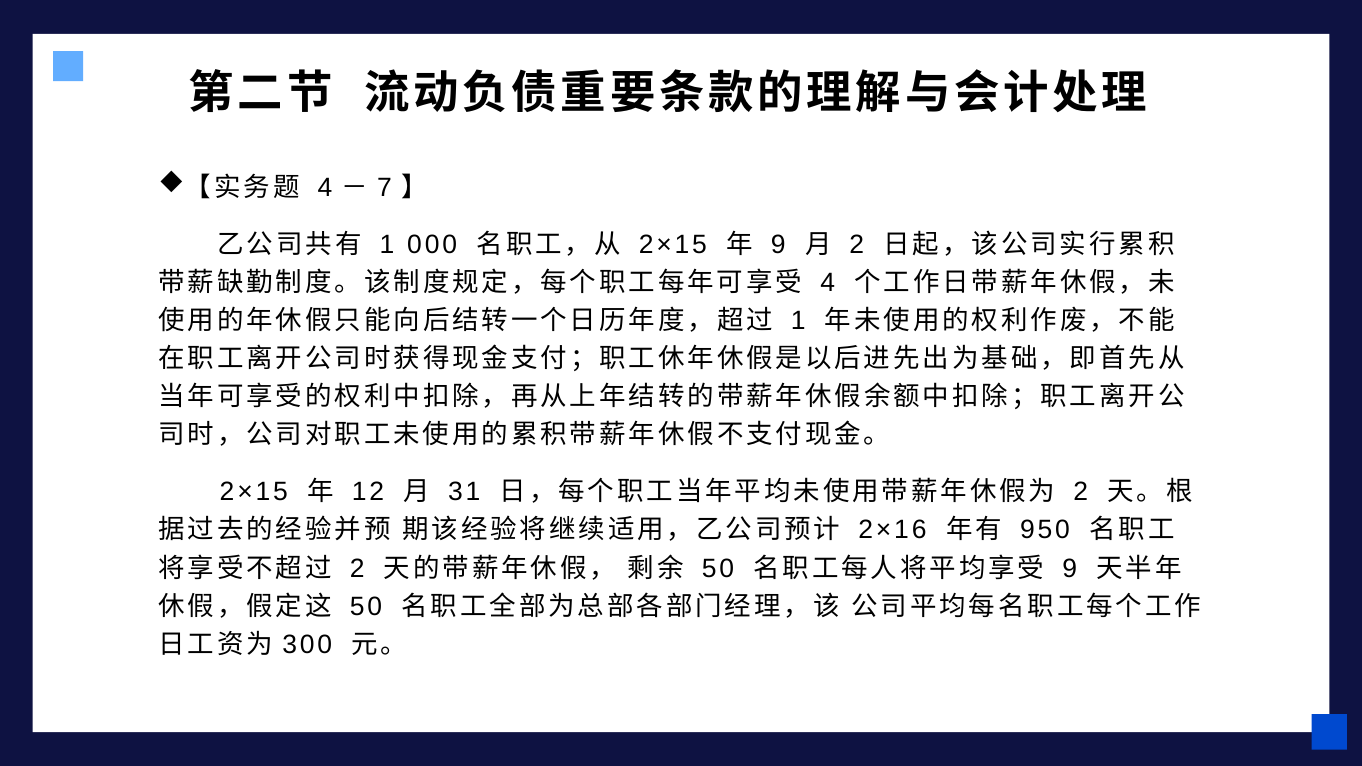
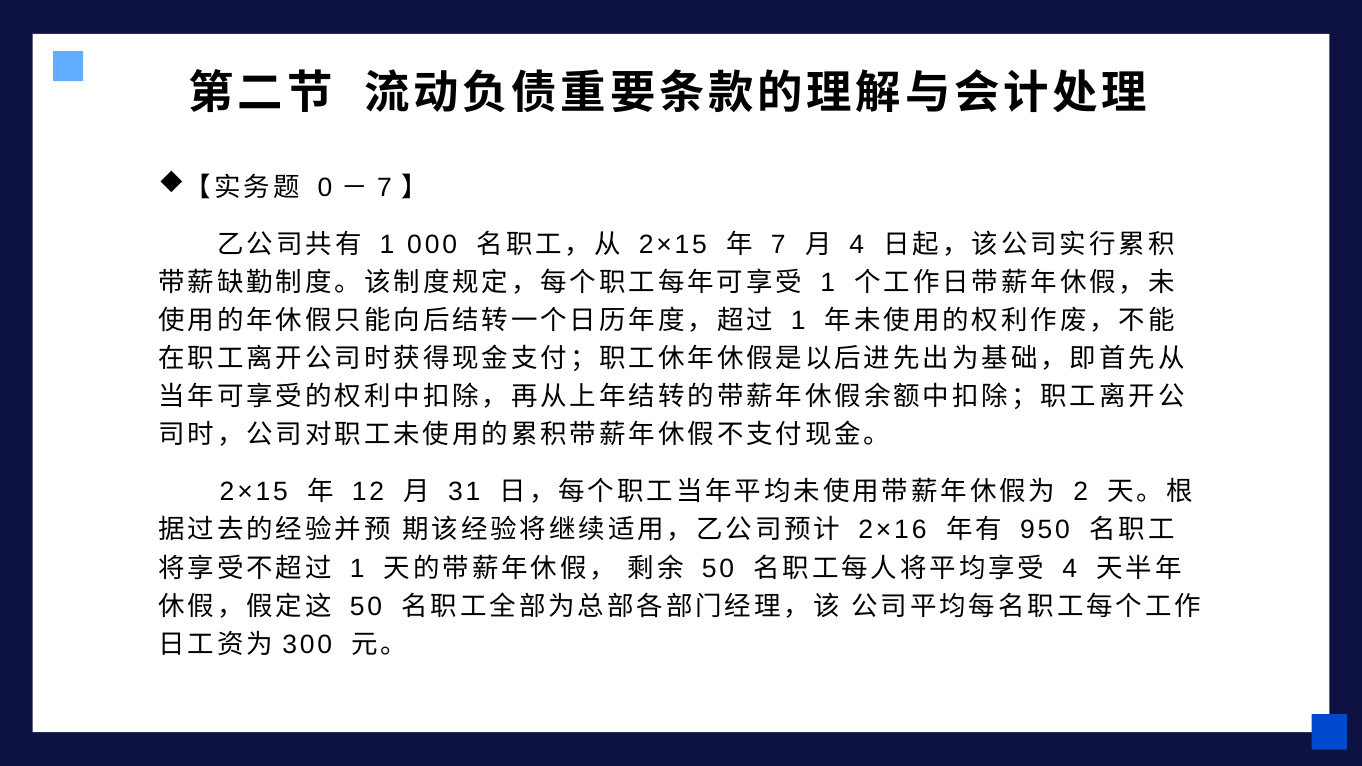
4 at (325, 187): 4 -> 0
9 at (778, 245): 9 -> 7
2 at (857, 245): 2 -> 4
4 at (828, 283): 4 -> 1
2 at (357, 568): 2 -> 1
9 at (1070, 568): 9 -> 4
